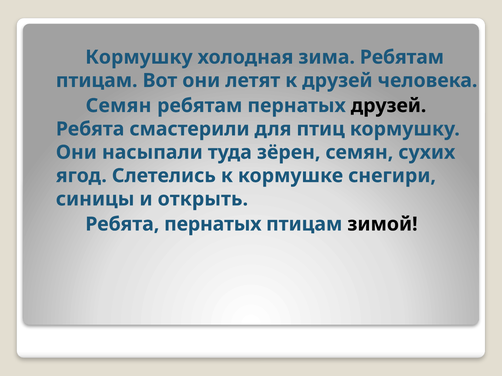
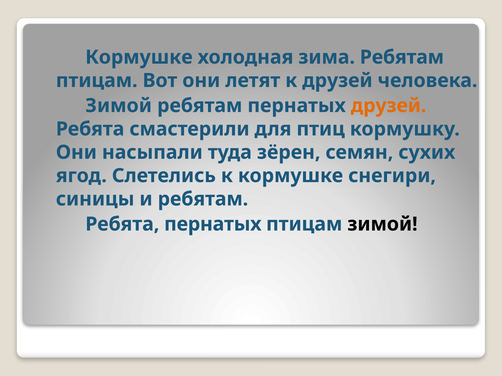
Кормушку at (139, 57): Кормушку -> Кормушке
Семян at (119, 106): Семян -> Зимой
друзей at (389, 106) colour: black -> orange
и открыть: открыть -> ребятам
